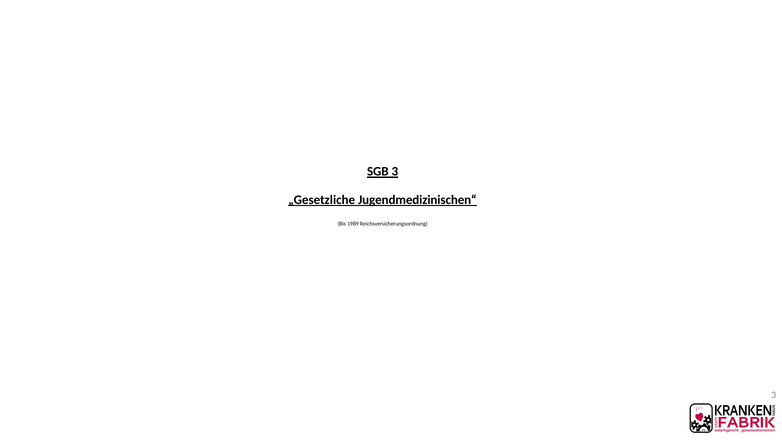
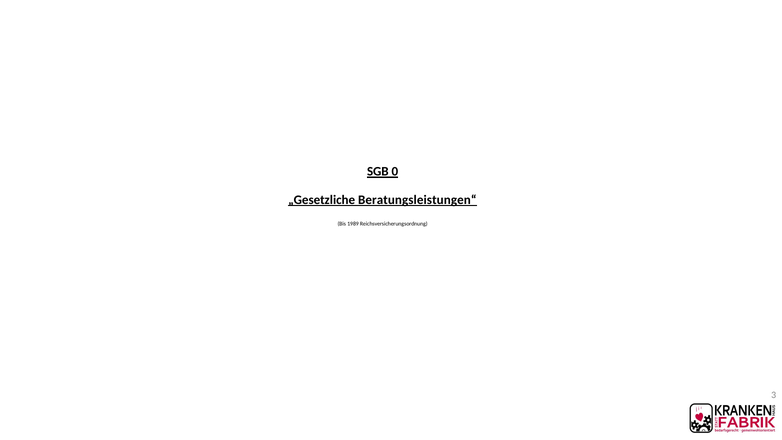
SGB 3: 3 -> 0
Jugendmedizinischen“: Jugendmedizinischen“ -> Beratungsleistungen“
